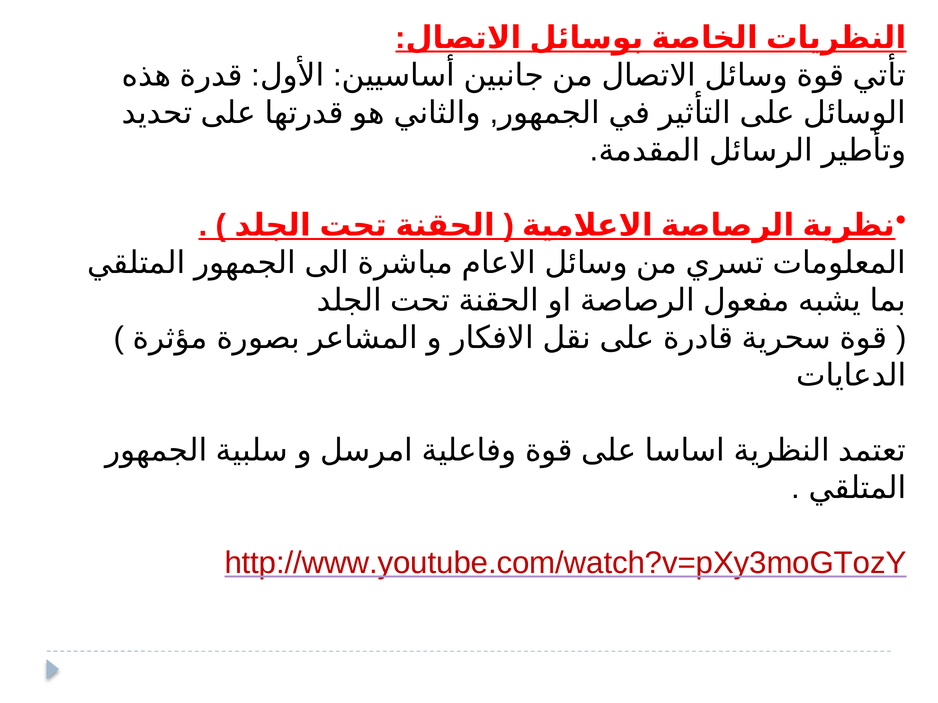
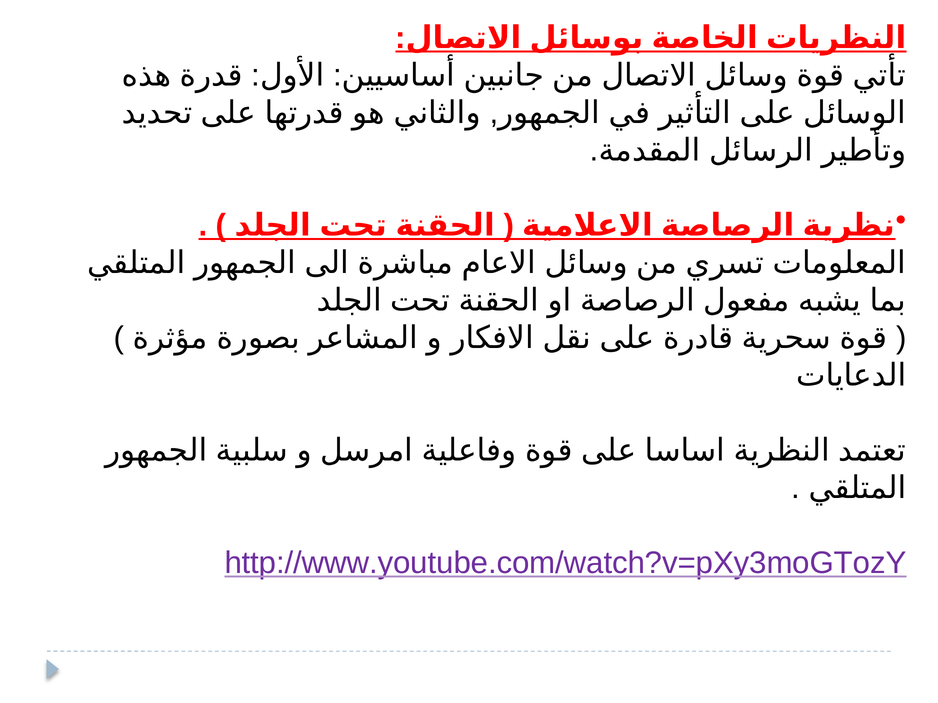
http://www.youtube.com/watch?v=pXy3moGTozY colour: red -> purple
